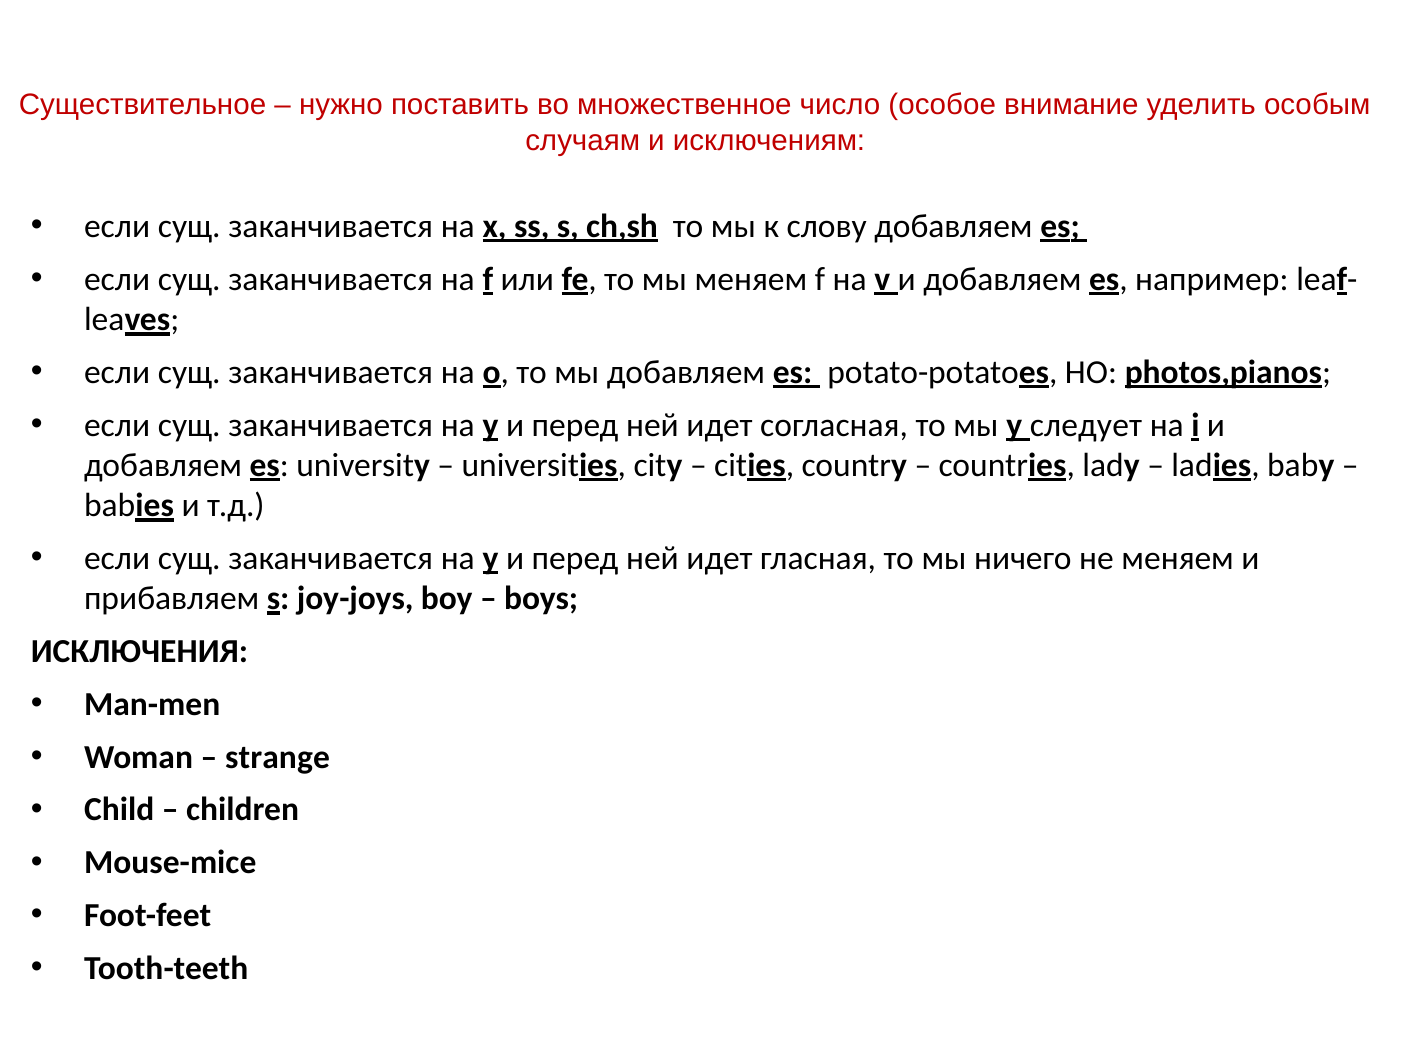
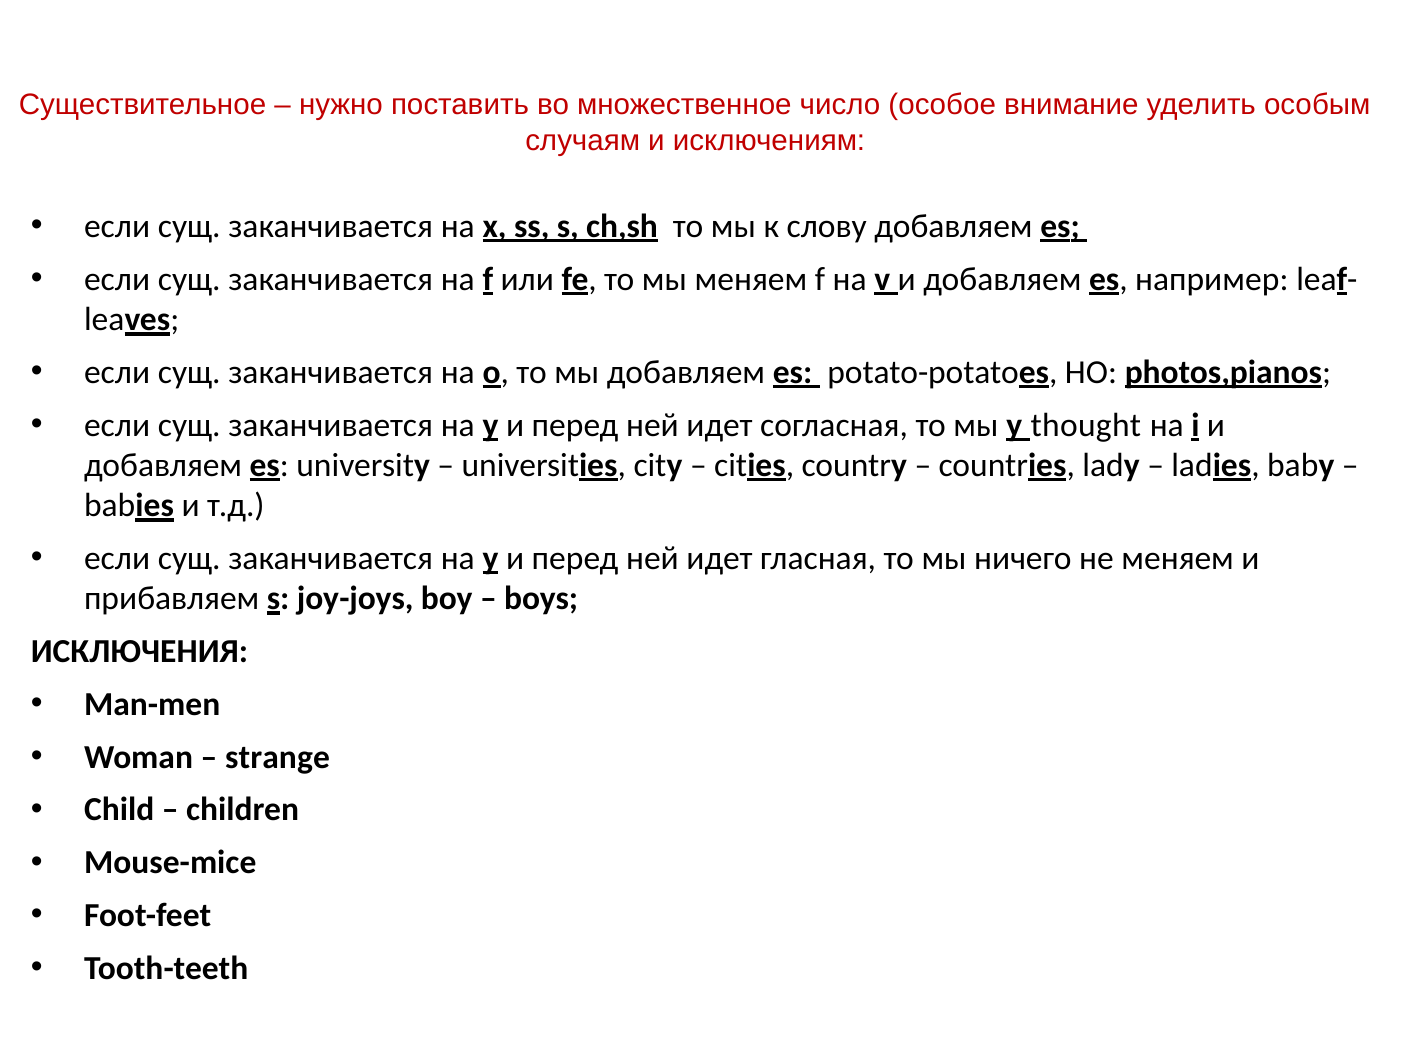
следует: следует -> thought
